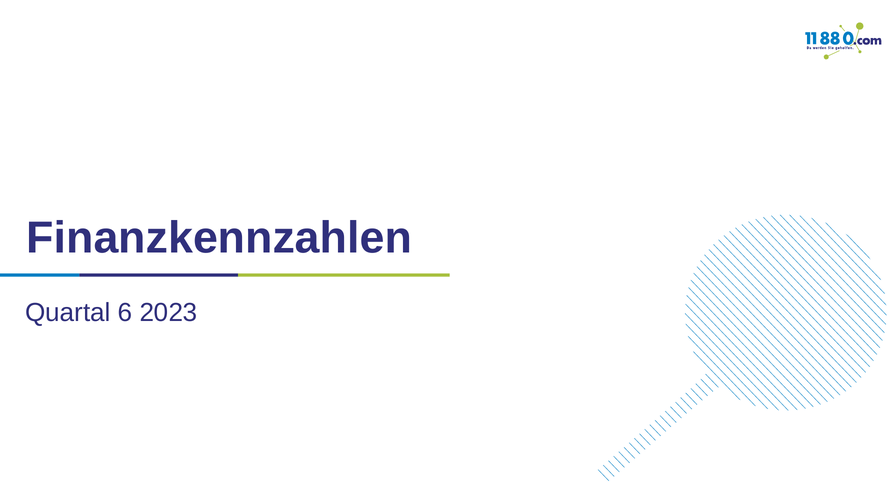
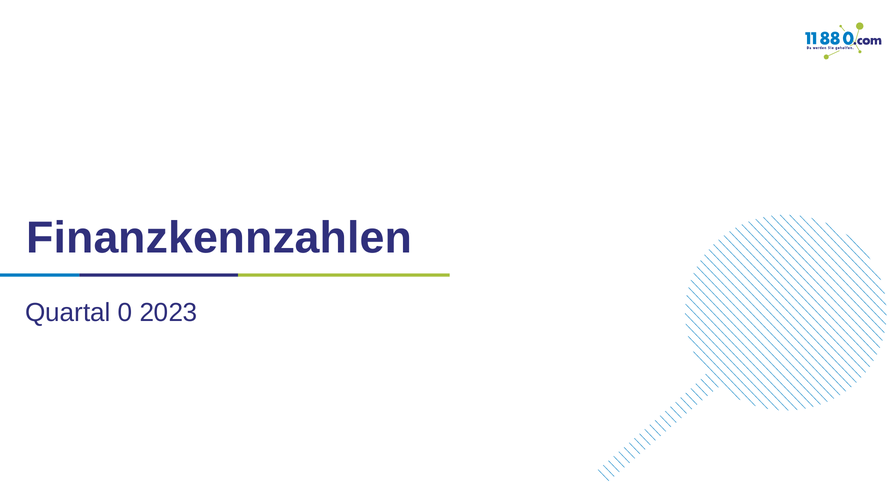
6: 6 -> 0
